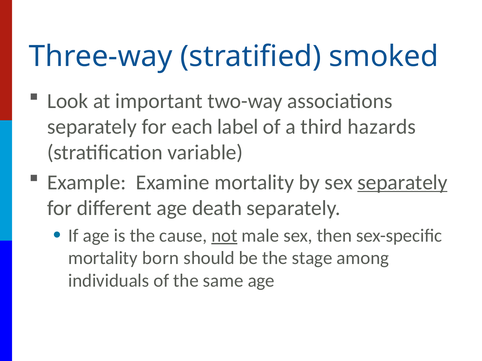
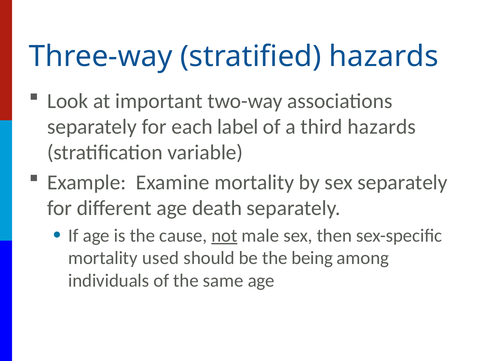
stratified smoked: smoked -> hazards
separately at (402, 183) underline: present -> none
born: born -> used
stage: stage -> being
